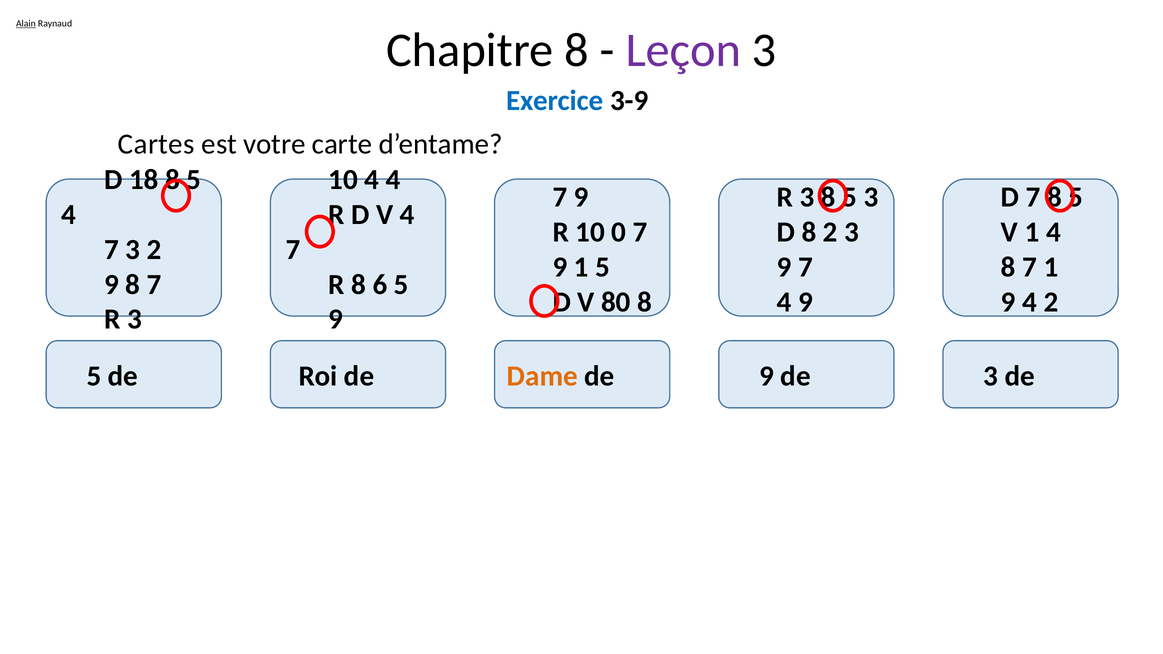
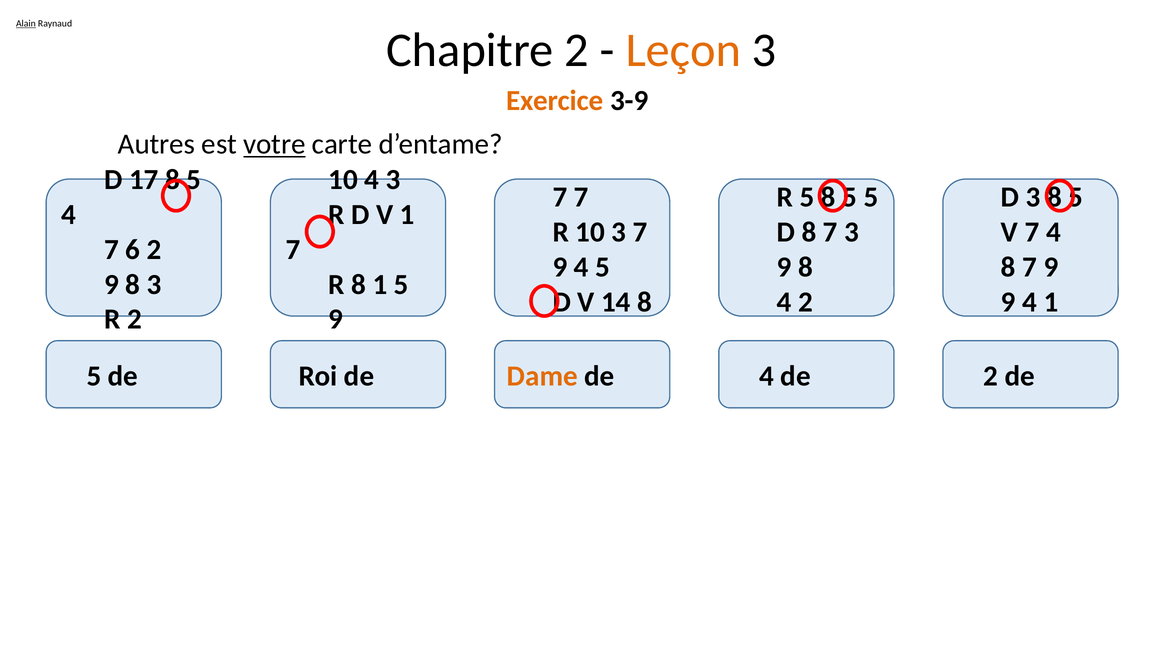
Chapitre 8: 8 -> 2
Leçon colour: purple -> orange
Exercice colour: blue -> orange
Cartes: Cartes -> Autres
votre underline: none -> present
18: 18 -> 17
4 4: 4 -> 3
9 at (581, 197): 9 -> 7
3 at (807, 197): 3 -> 5
3 at (871, 197): 3 -> 5
7 at (1033, 197): 7 -> 3
V 4: 4 -> 1
10 0: 0 -> 3
8 2: 2 -> 7
1 at (1032, 232): 1 -> 7
3 at (133, 250): 3 -> 6
1 at (581, 267): 1 -> 4
7 at (805, 267): 7 -> 8
7 1: 1 -> 9
8 7: 7 -> 3
8 6: 6 -> 1
80: 80 -> 14
9 at (805, 302): 9 -> 2
4 2: 2 -> 1
3 at (134, 319): 3 -> 2
9 at (767, 376): 9 -> 4
3 at (991, 376): 3 -> 2
